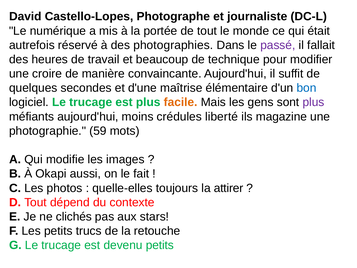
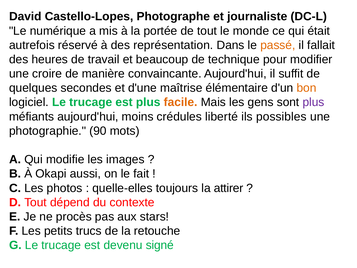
photographies: photographies -> représentation
passé colour: purple -> orange
bon colour: blue -> orange
magazine: magazine -> possibles
59: 59 -> 90
clichés: clichés -> procès
devenu petits: petits -> signé
